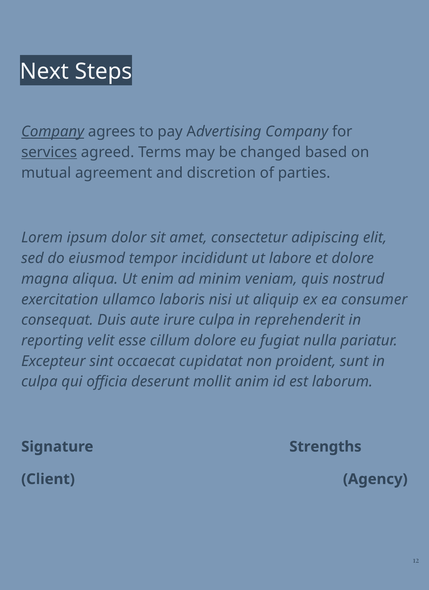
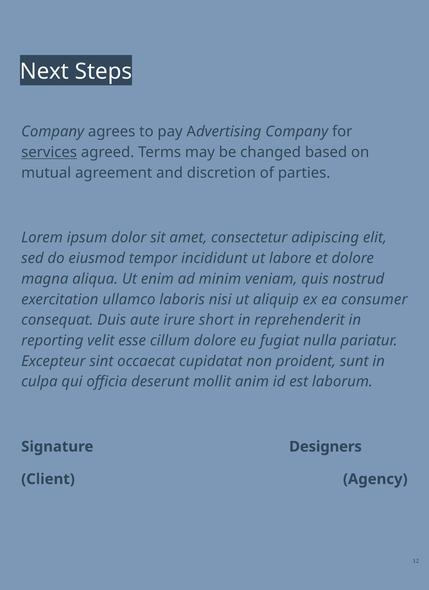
Company at (53, 132) underline: present -> none
irure culpa: culpa -> short
Strengths: Strengths -> Designers
